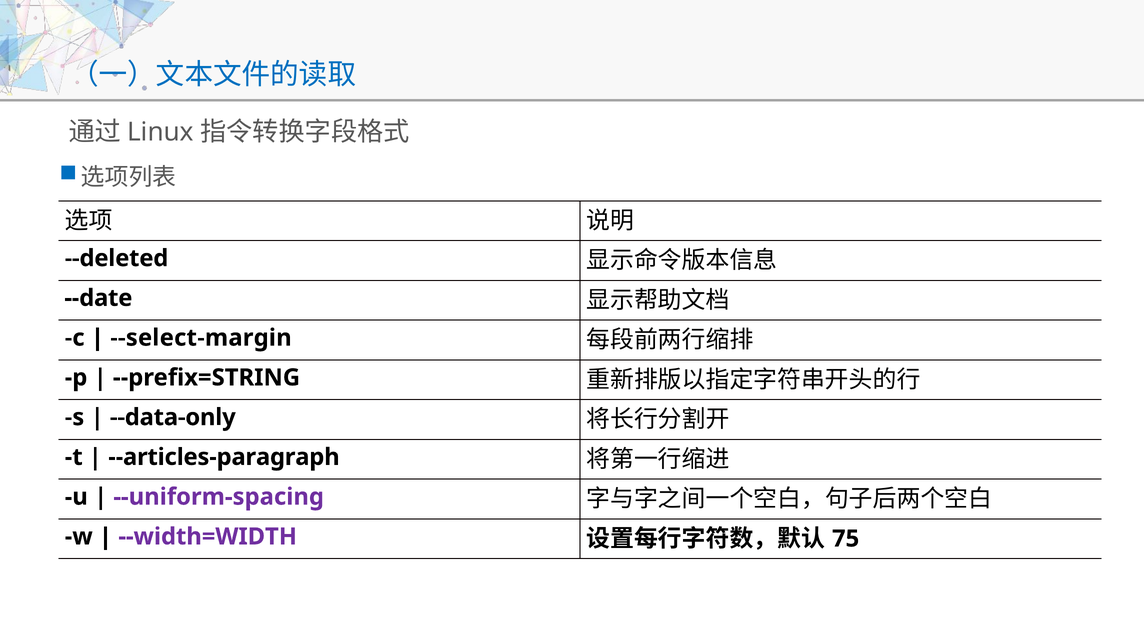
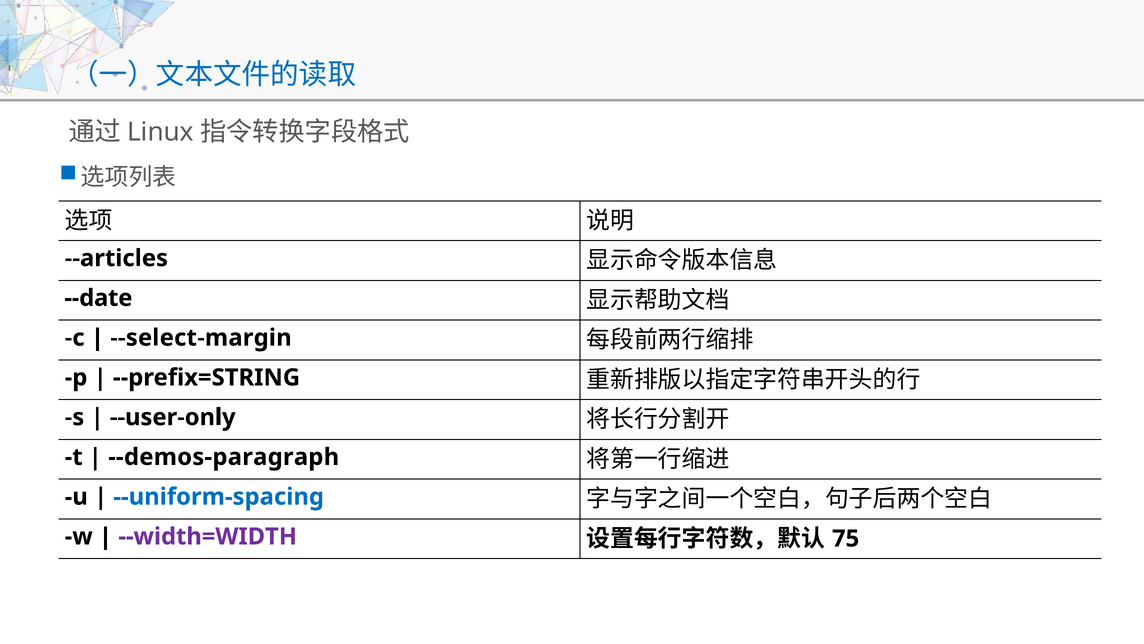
--deleted: --deleted -> --articles
--data-only: --data-only -> --user-only
--articles-paragraph: --articles-paragraph -> --demos-paragraph
--uniform-spacing colour: purple -> blue
